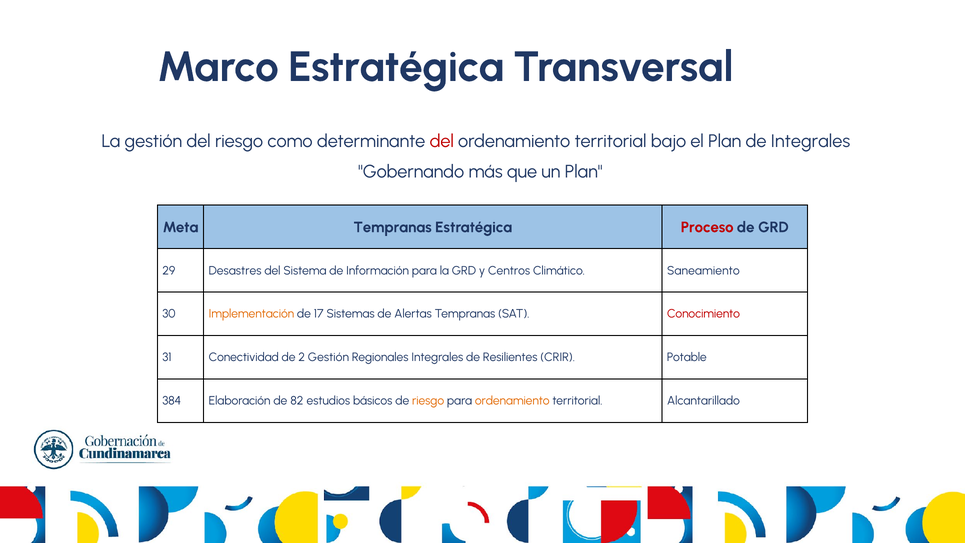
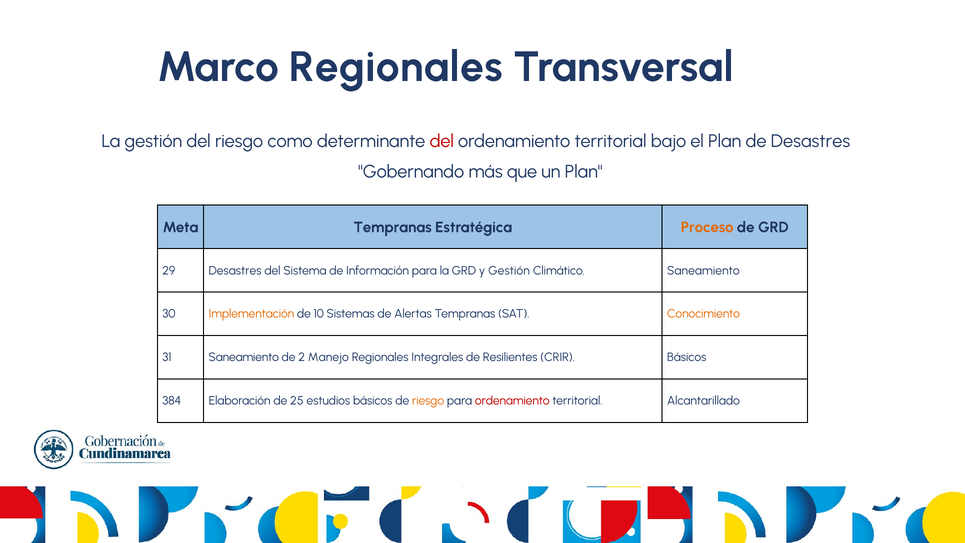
Marco Estratégica: Estratégica -> Regionales
de Integrales: Integrales -> Desastres
Proceso colour: red -> orange
y Centros: Centros -> Gestión
17: 17 -> 10
Conocimiento colour: red -> orange
31 Conectividad: Conectividad -> Saneamiento
2 Gestión: Gestión -> Manejo
CRIR Potable: Potable -> Básicos
82: 82 -> 25
ordenamiento at (512, 401) colour: orange -> red
